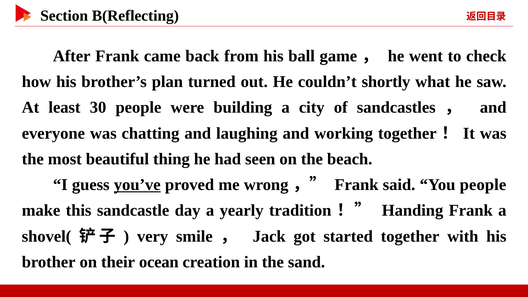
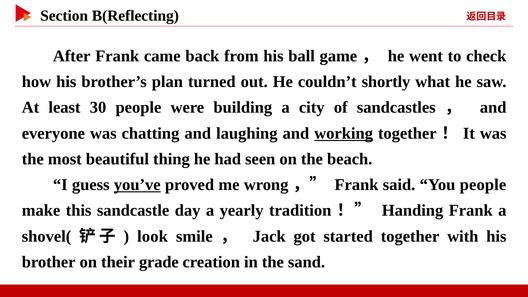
working underline: none -> present
very: very -> look
ocean: ocean -> grade
